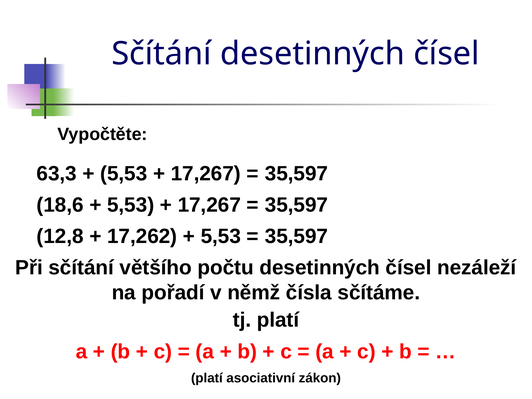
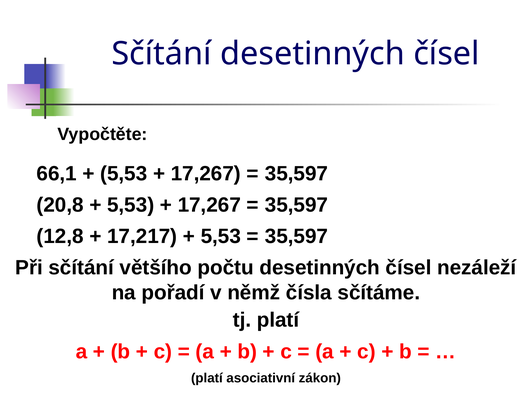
63,3: 63,3 -> 66,1
18,6: 18,6 -> 20,8
17,262: 17,262 -> 17,217
